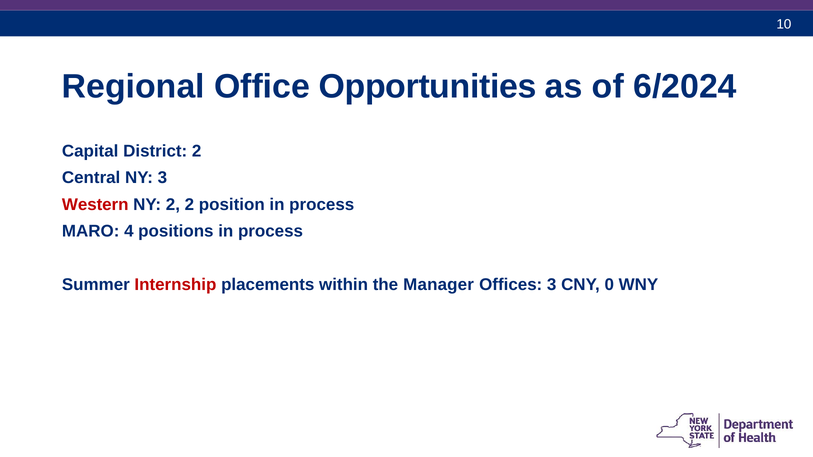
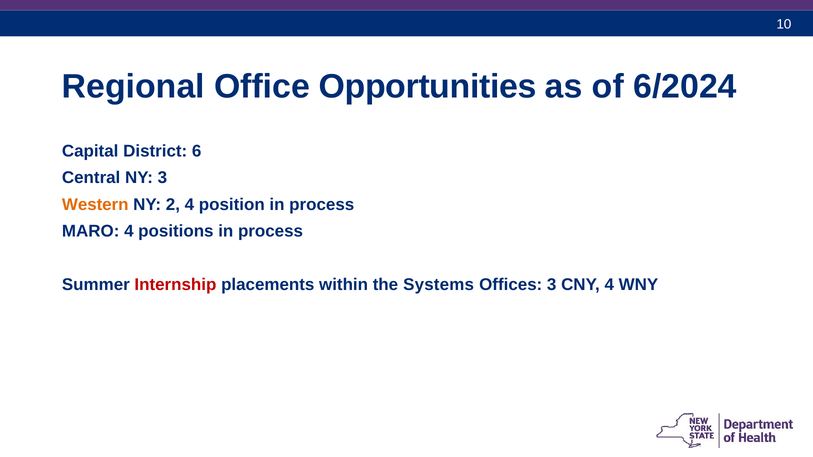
District 2: 2 -> 6
Western colour: red -> orange
2 2: 2 -> 4
Manager: Manager -> Systems
CNY 0: 0 -> 4
